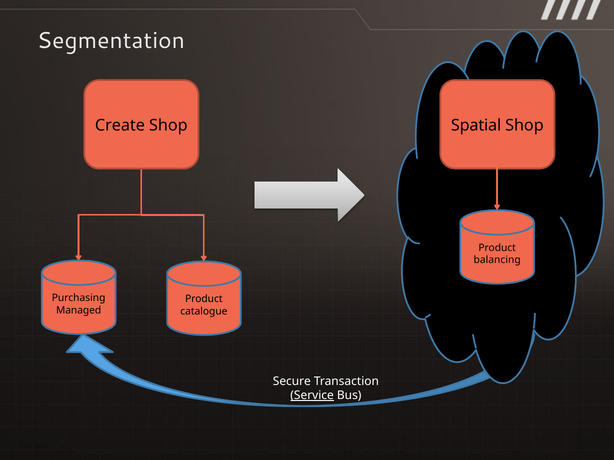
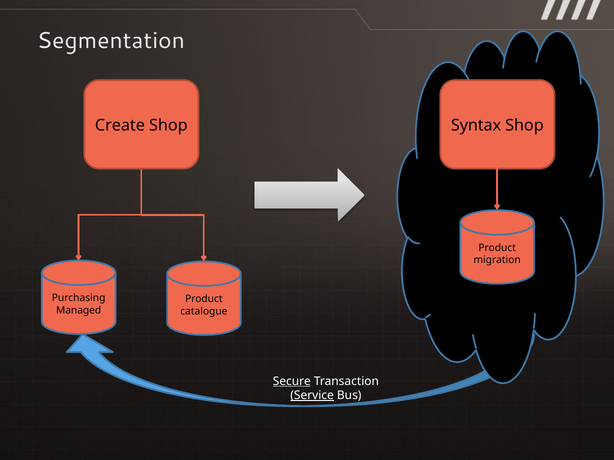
Spatial: Spatial -> Syntax
balancing: balancing -> migration
Secure underline: none -> present
